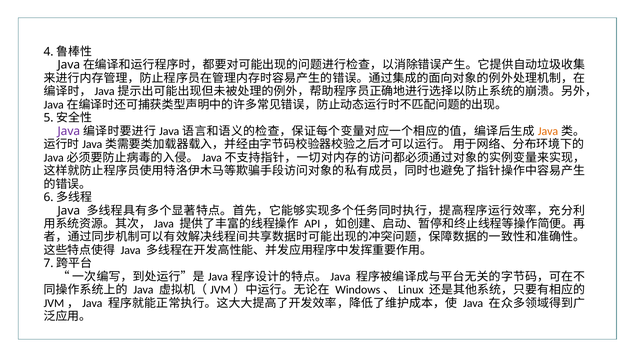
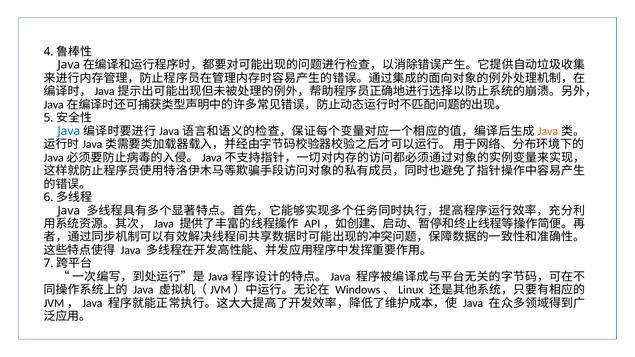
Java at (69, 131) colour: purple -> blue
